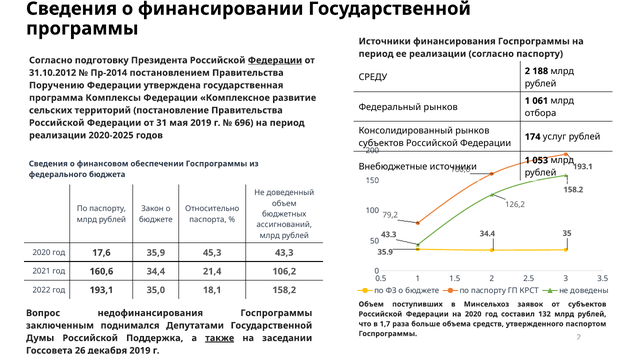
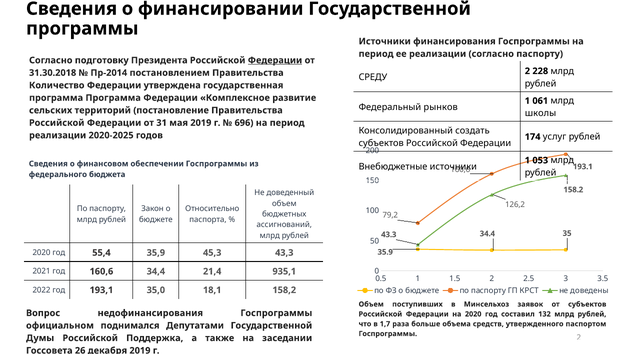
188: 188 -> 228
31.10.2012: 31.10.2012 -> 31.30.2018
Поручению: Поручению -> Количество
программа Комплексы: Комплексы -> Программа
отбора: отбора -> школы
Консолидированный рынков: рынков -> создать
17,6: 17,6 -> 55,4
106,2: 106,2 -> 935,1
заключенным: заключенным -> официальном
также underline: present -> none
